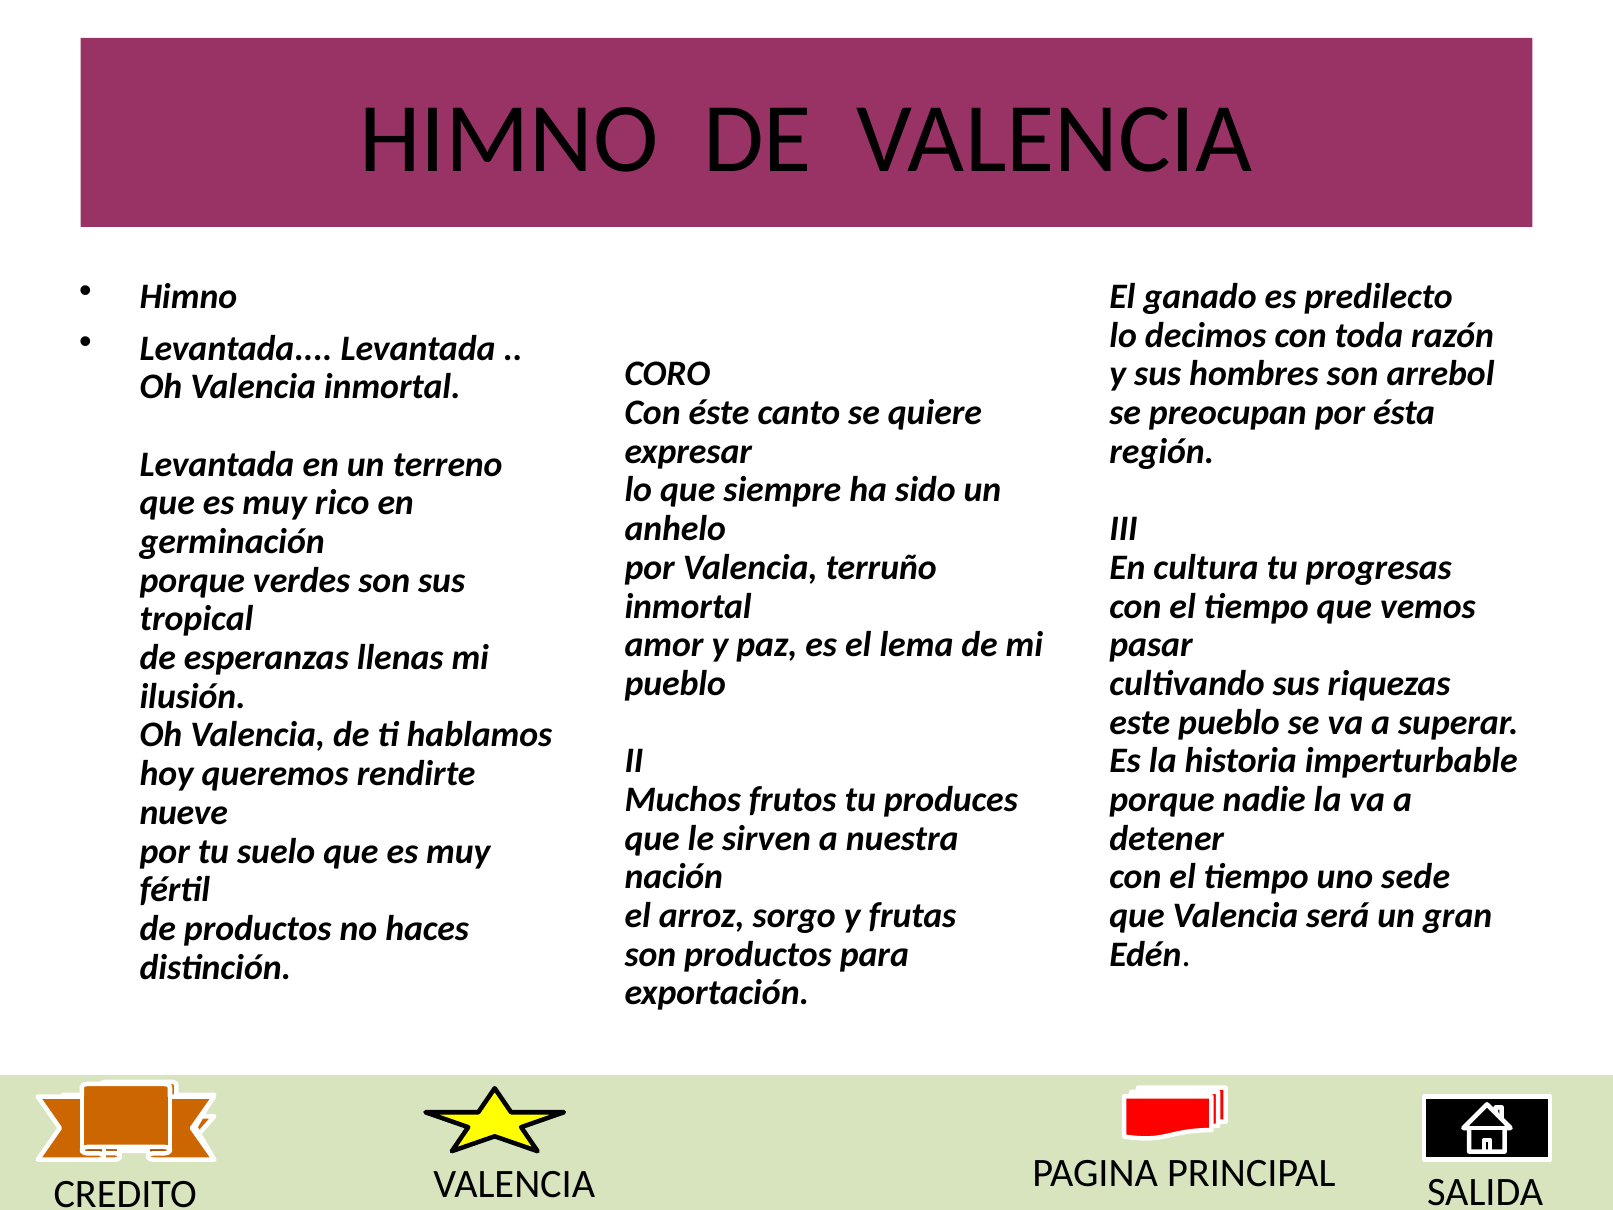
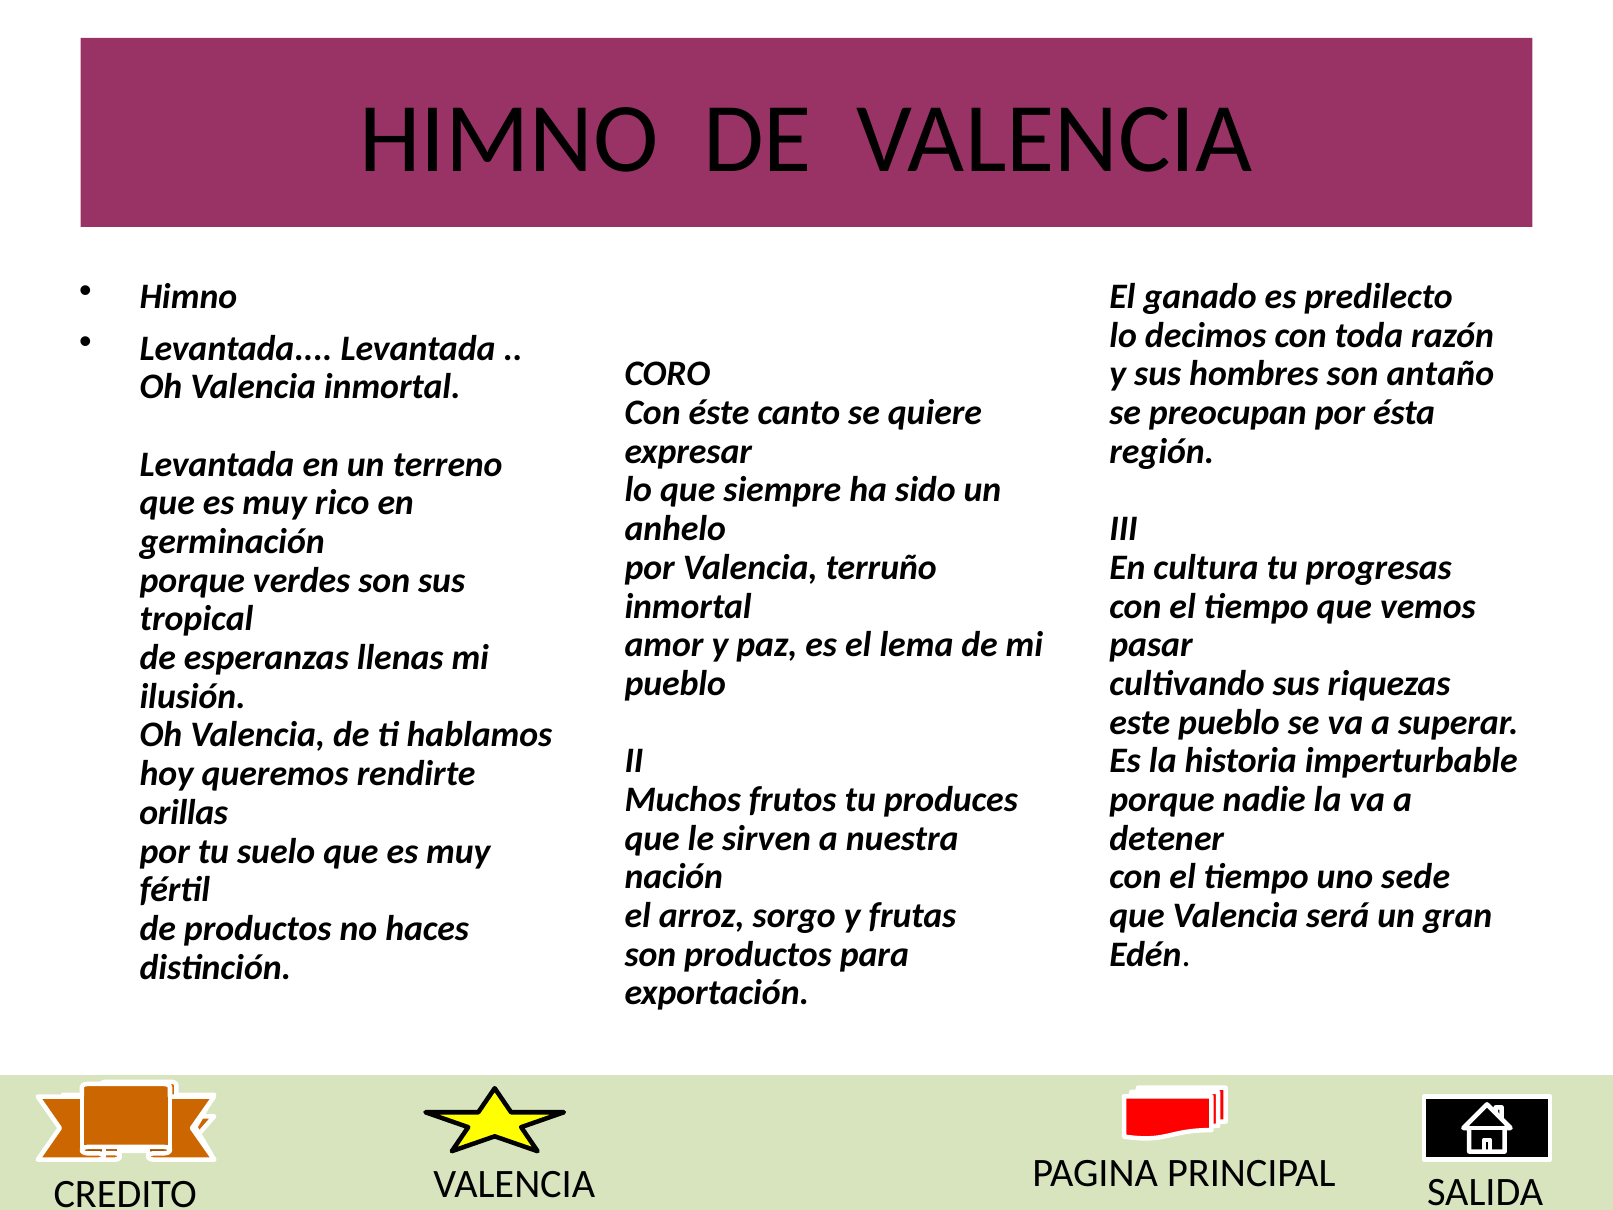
arrebol: arrebol -> antaño
nueve: nueve -> orillas
